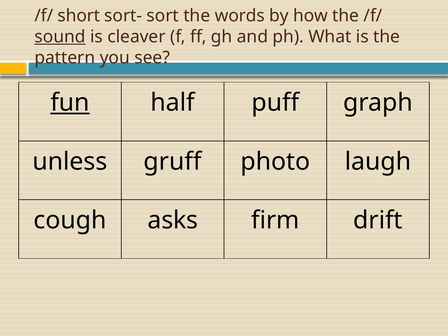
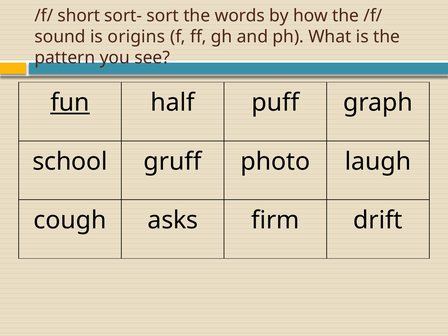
sound underline: present -> none
cleaver: cleaver -> origins
unless: unless -> school
